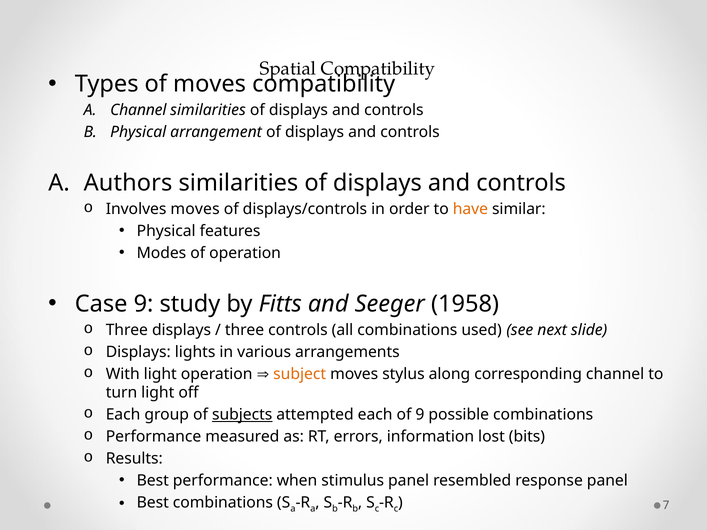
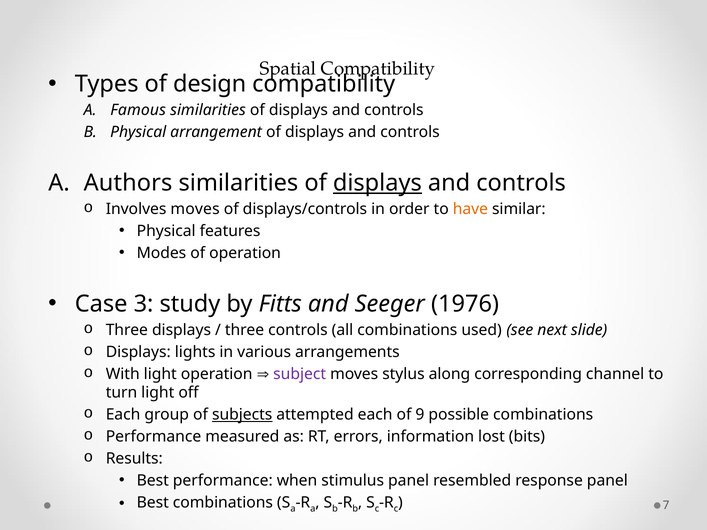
of moves: moves -> design
Channel at (138, 110): Channel -> Famous
displays at (377, 183) underline: none -> present
Case 9: 9 -> 3
1958: 1958 -> 1976
subject colour: orange -> purple
